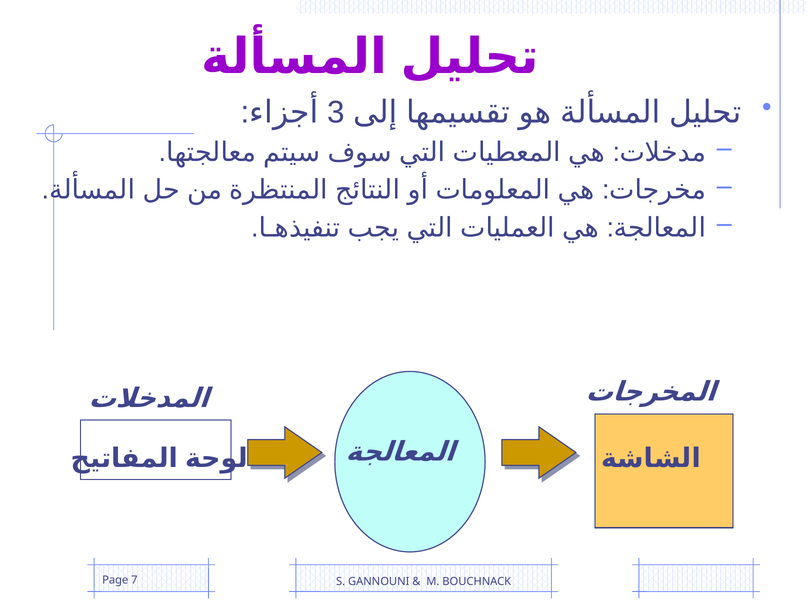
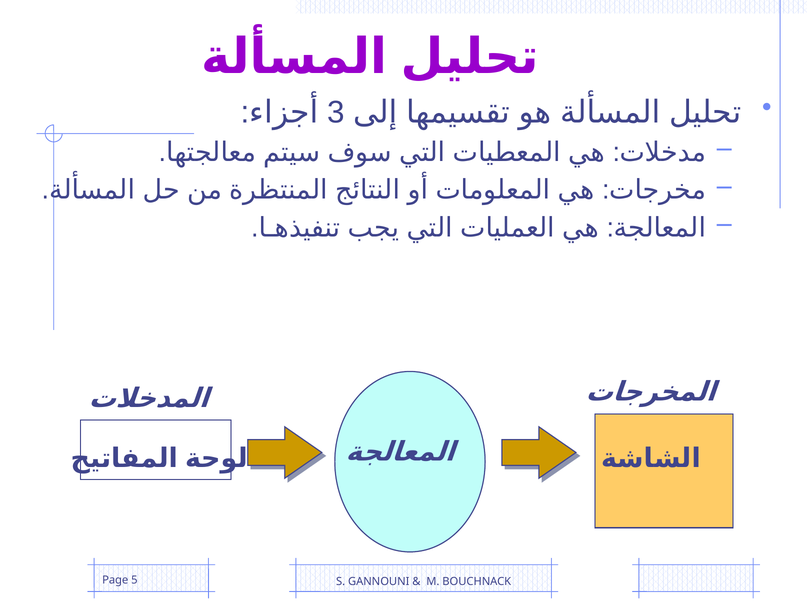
7: 7 -> 5
